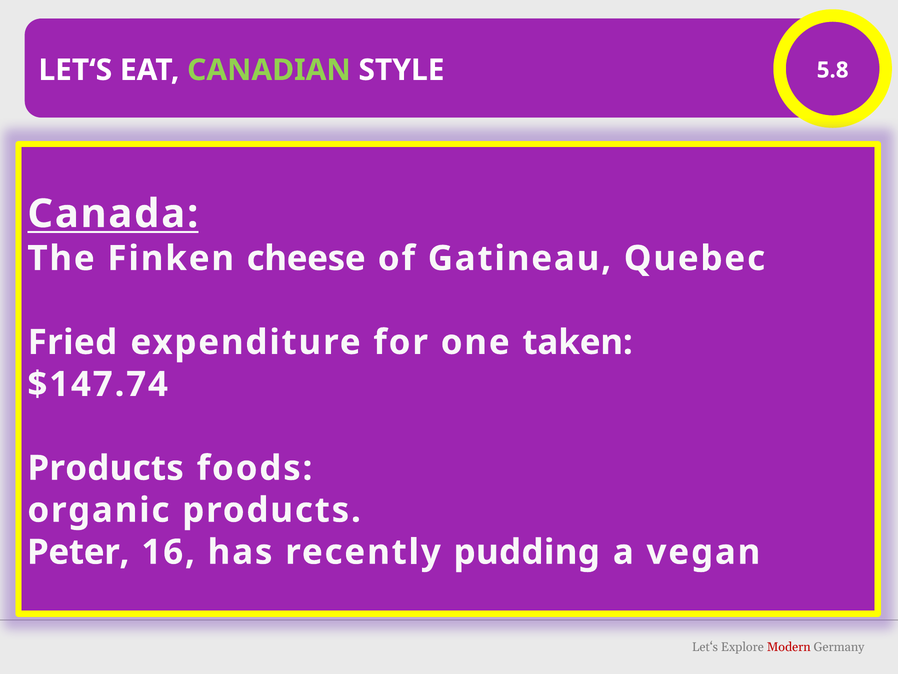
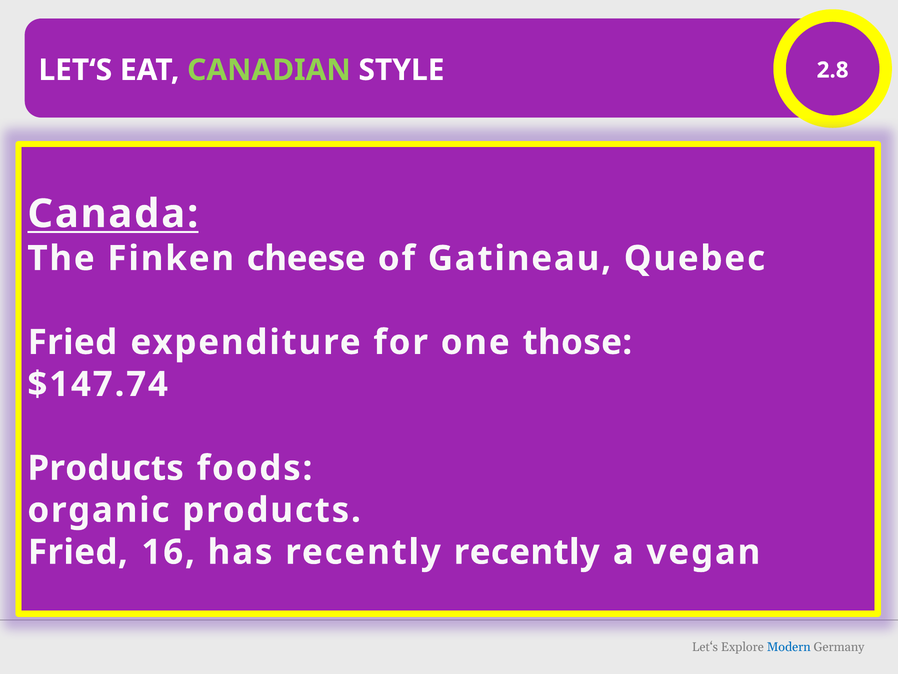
5.8: 5.8 -> 2.8
taken: taken -> those
Peter at (78, 552): Peter -> Fried
recently pudding: pudding -> recently
Modern colour: red -> blue
